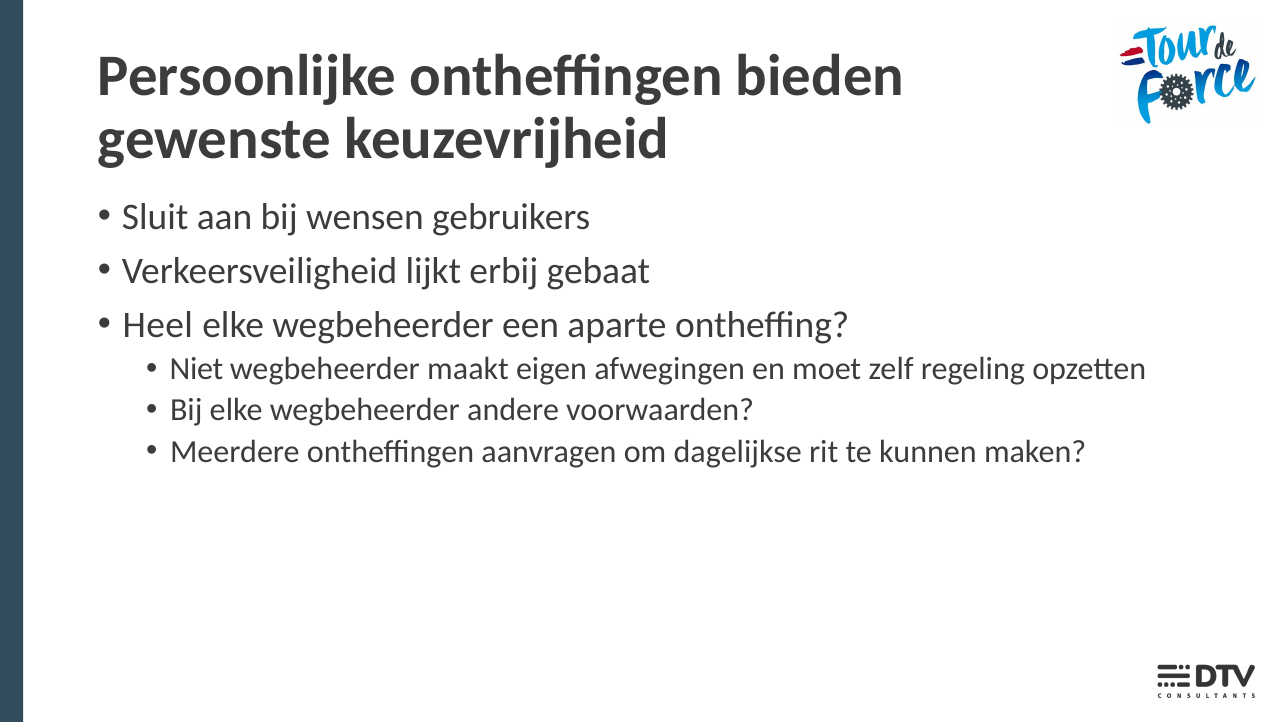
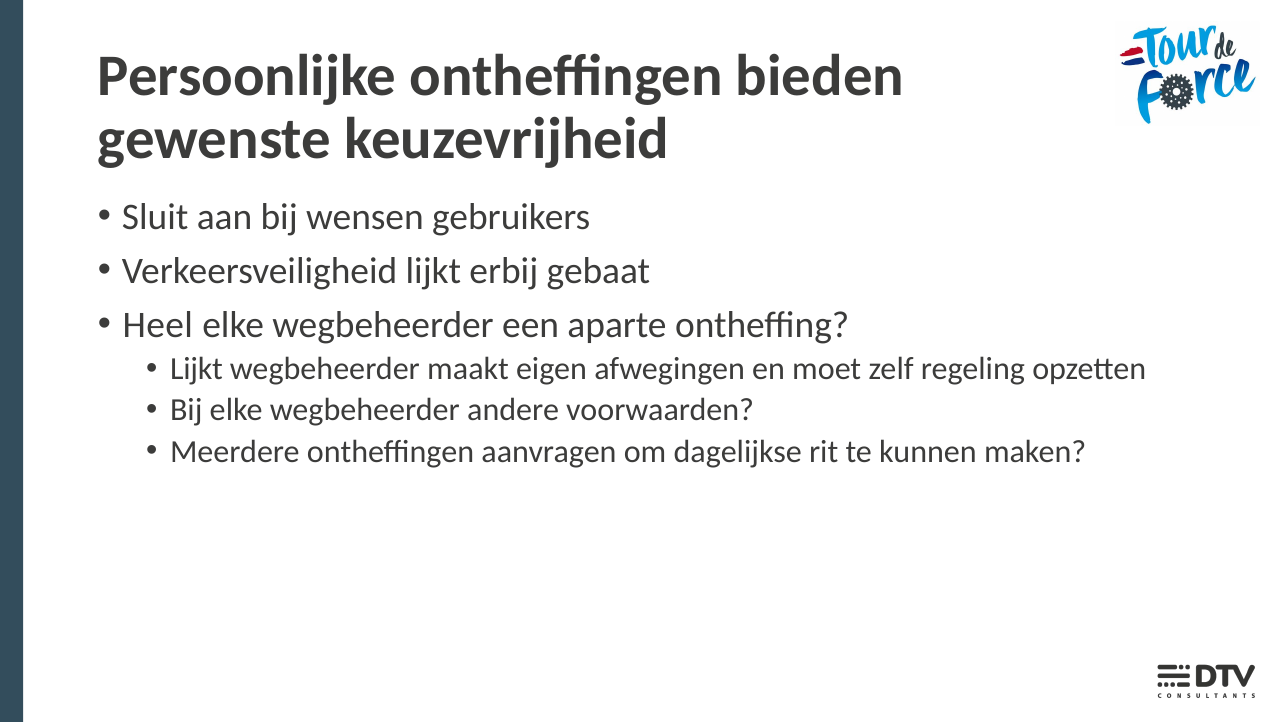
Niet at (197, 369): Niet -> Lijkt
